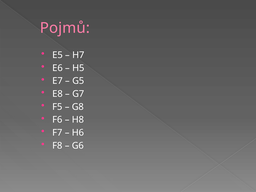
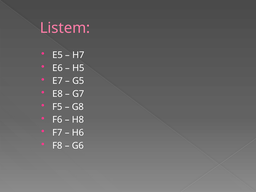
Pojmů: Pojmů -> Listem
